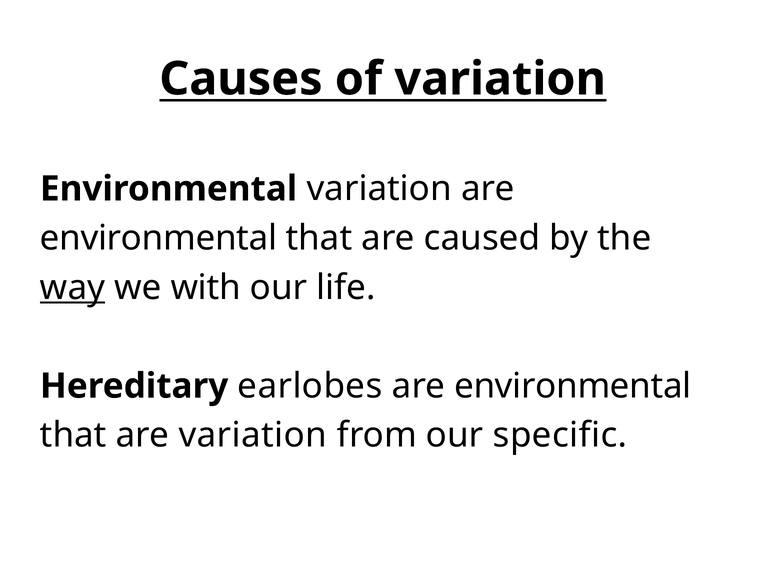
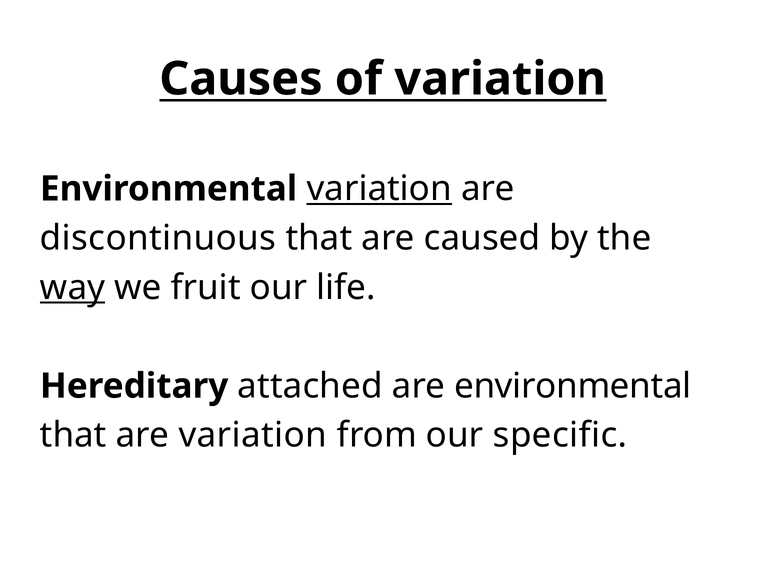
variation at (379, 189) underline: none -> present
environmental at (158, 238): environmental -> discontinuous
with: with -> fruit
earlobes: earlobes -> attached
